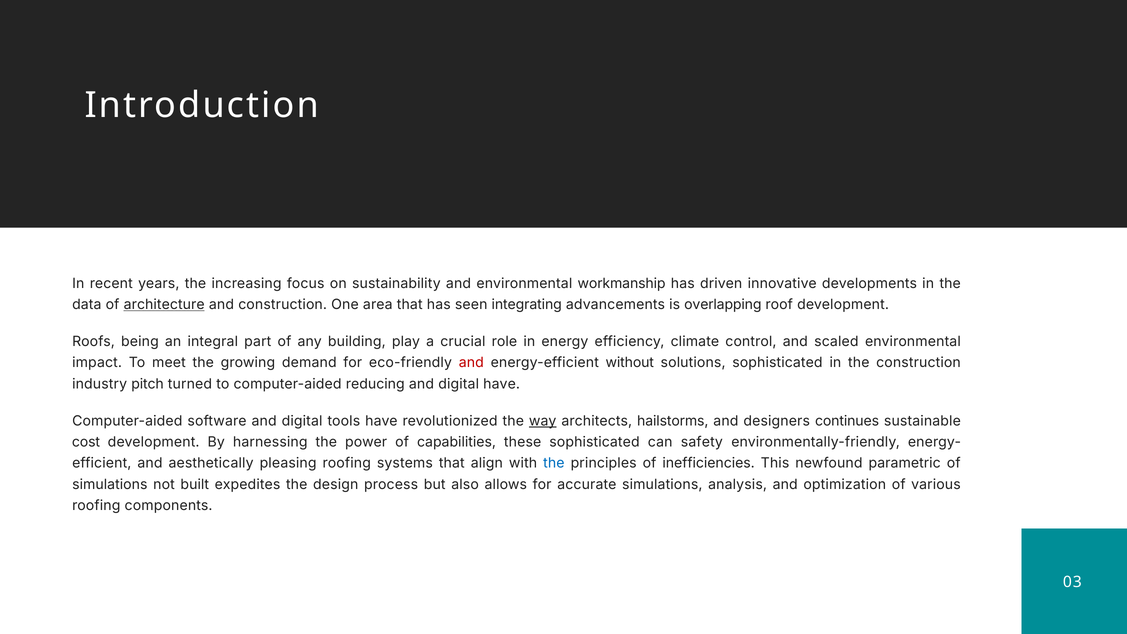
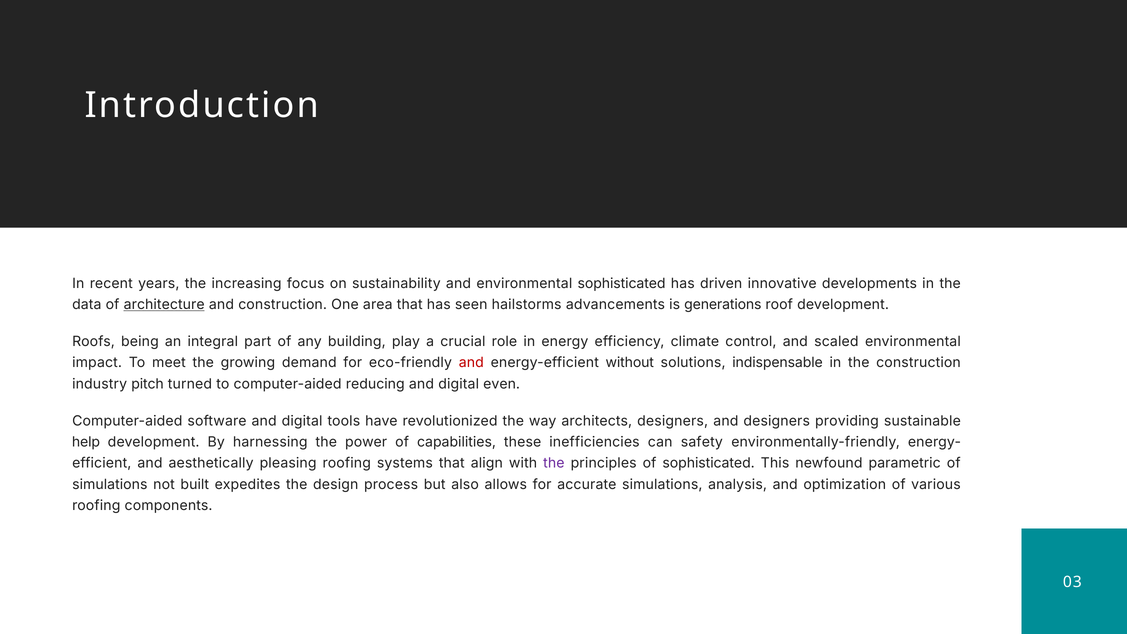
environmental workmanship: workmanship -> sophisticated
integrating: integrating -> hailstorms
overlapping: overlapping -> generations
solutions sophisticated: sophisticated -> indispensable
digital have: have -> even
way underline: present -> none
architects hailstorms: hailstorms -> designers
continues: continues -> providing
cost: cost -> help
these sophisticated: sophisticated -> inefficiencies
the at (554, 463) colour: blue -> purple
of inefficiencies: inefficiencies -> sophisticated
